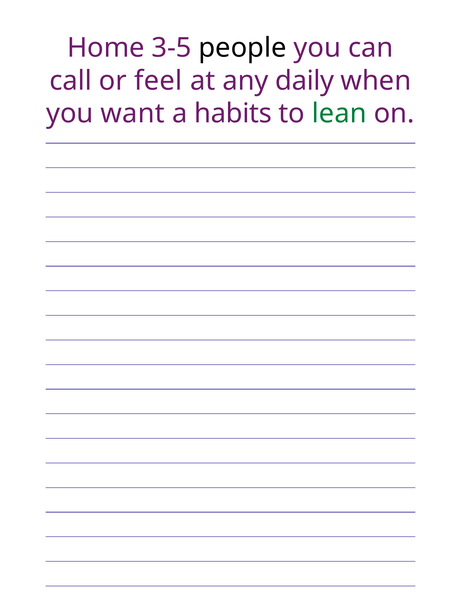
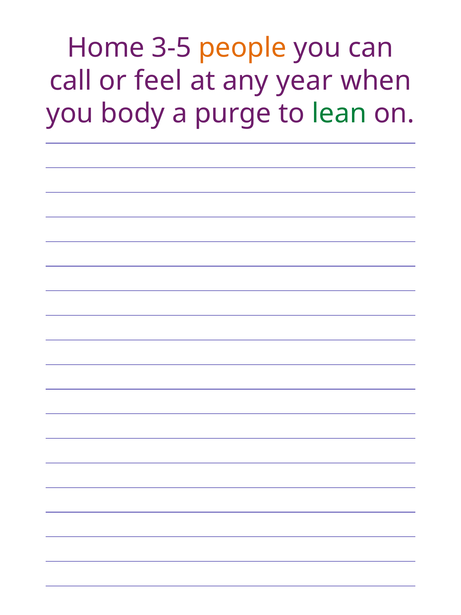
people colour: black -> orange
daily: daily -> year
want: want -> body
habits: habits -> purge
